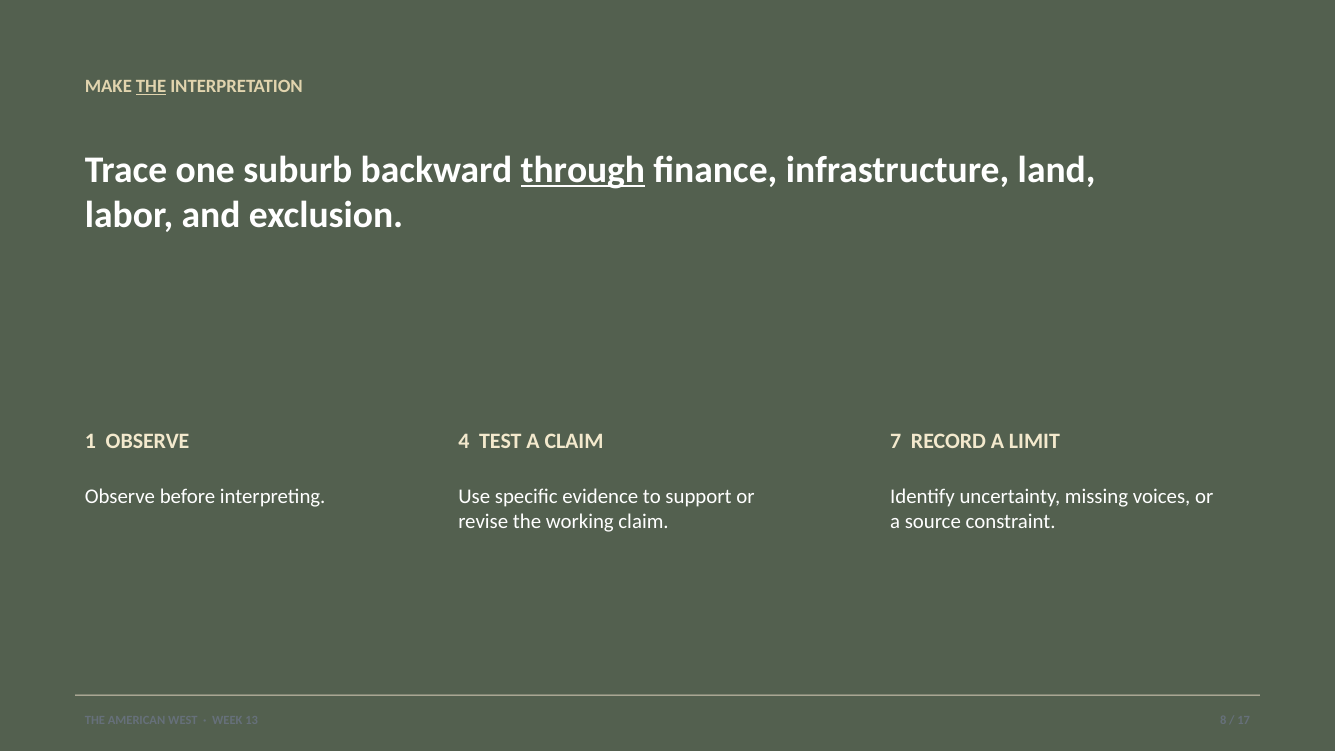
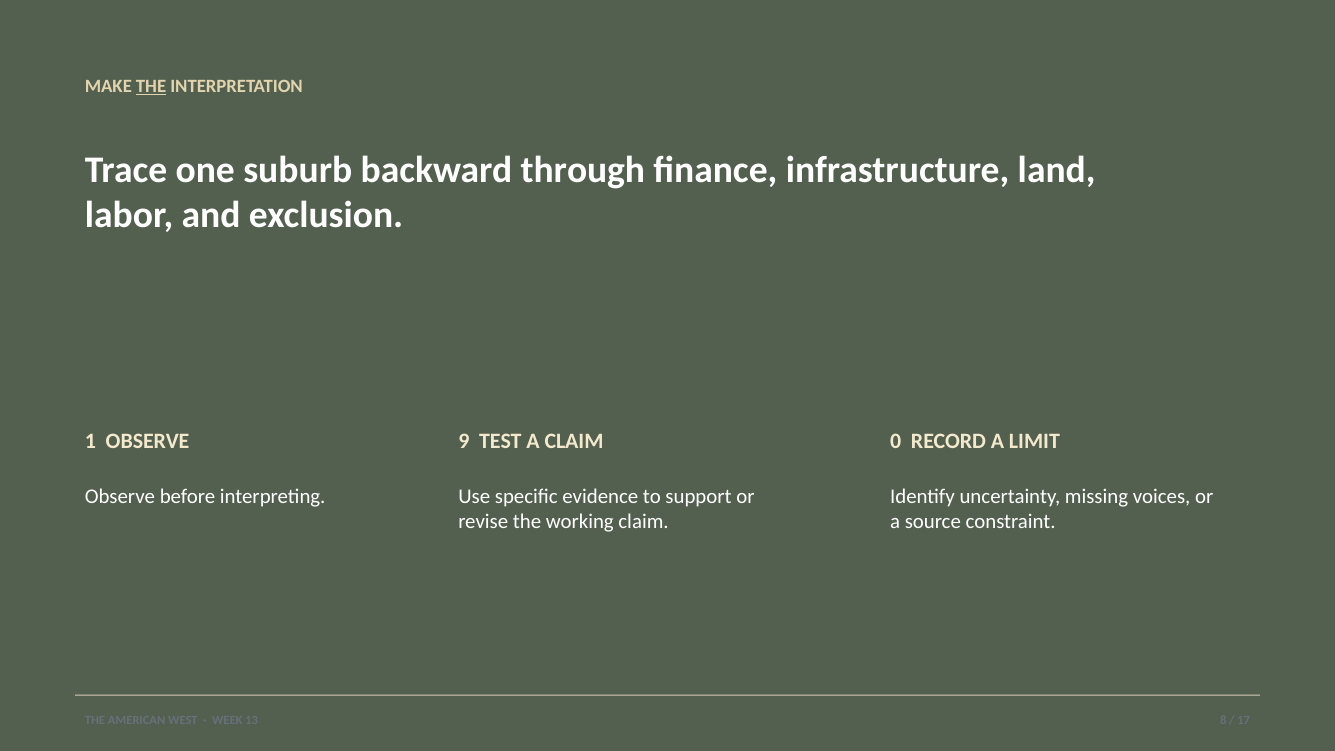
through underline: present -> none
4: 4 -> 9
7: 7 -> 0
